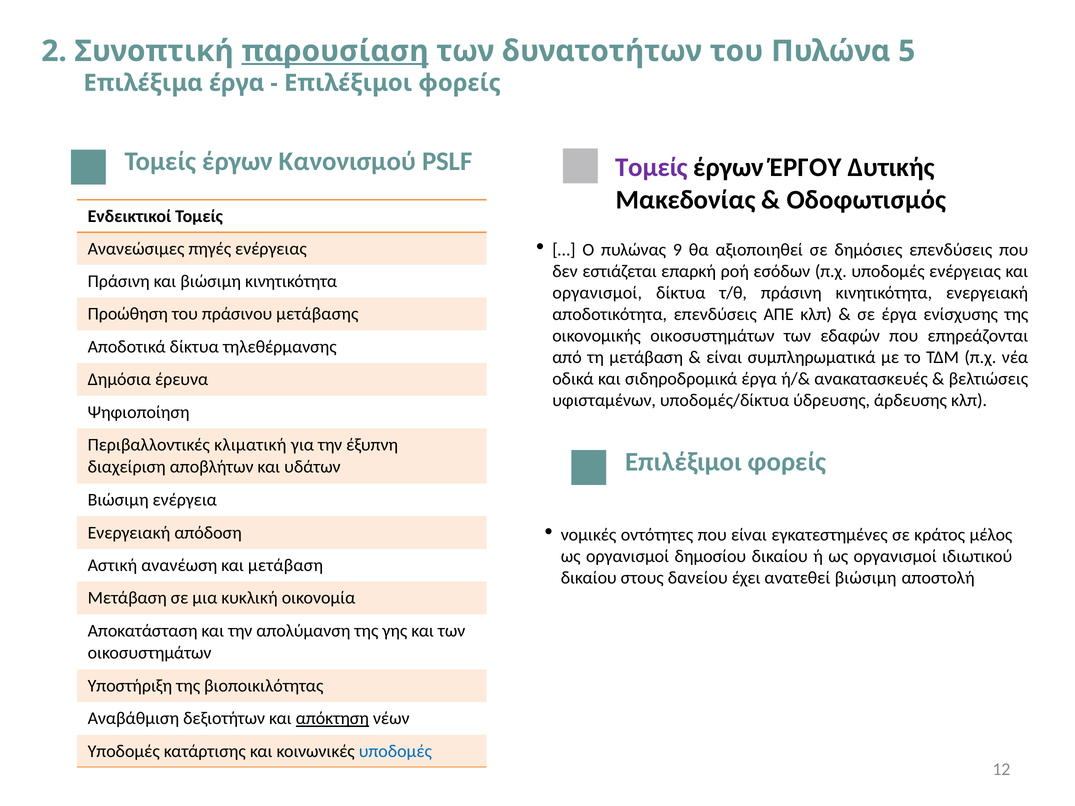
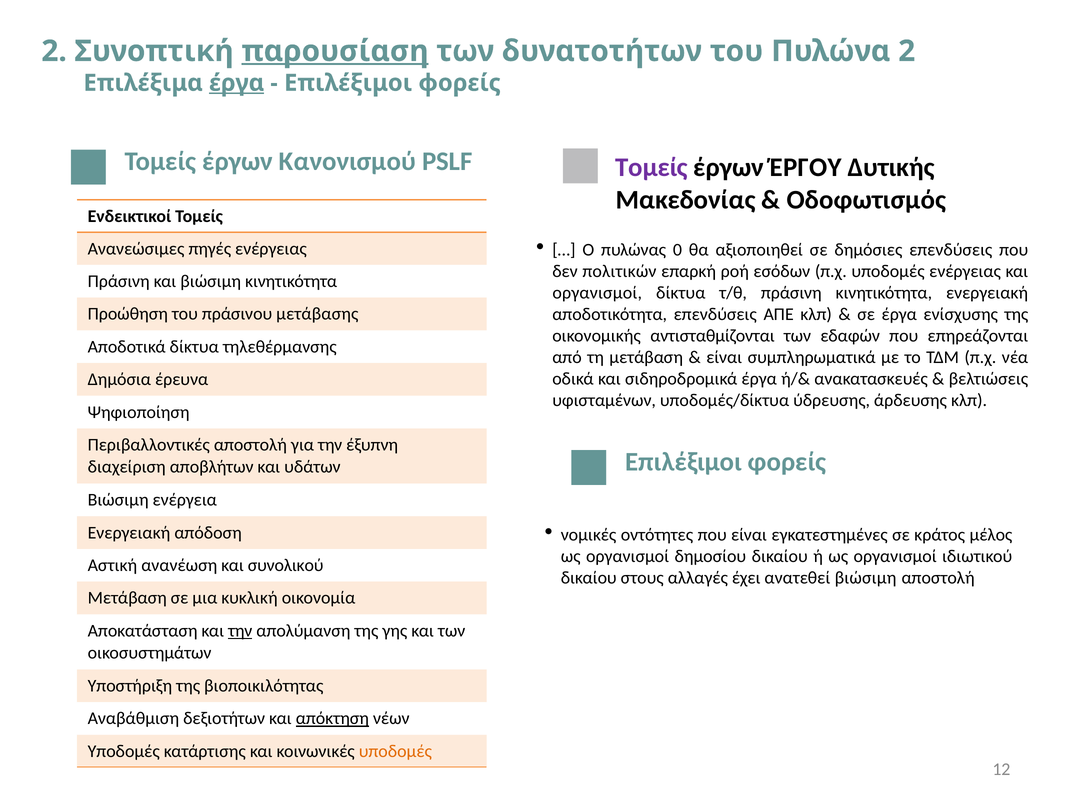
Πυλώνα 5: 5 -> 2
έργα at (237, 83) underline: none -> present
9: 9 -> 0
εστιάζεται: εστιάζεται -> πολιτικών
οικονομικής οικοσυστημάτων: οικοσυστημάτων -> αντισταθμίζονται
Περιβαλλοντικές κλιματική: κλιματική -> αποστολή
και μετάβαση: μετάβαση -> συνολικού
δανείου: δανείου -> αλλαγές
την at (240, 631) underline: none -> present
υποδομές at (395, 752) colour: blue -> orange
